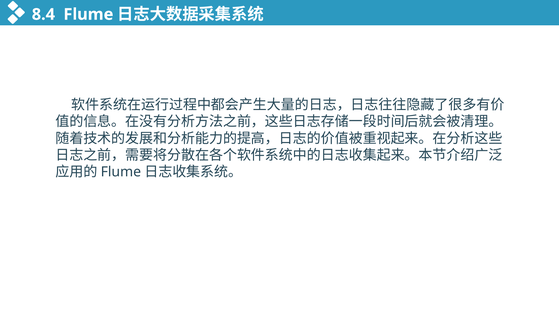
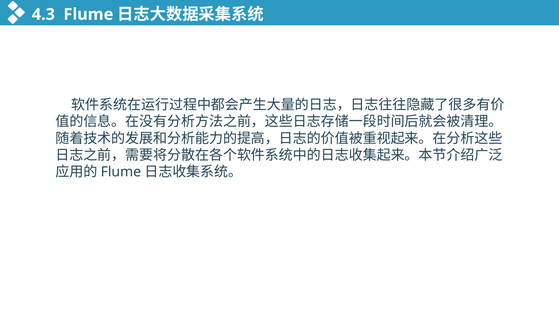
8.4: 8.4 -> 4.3
